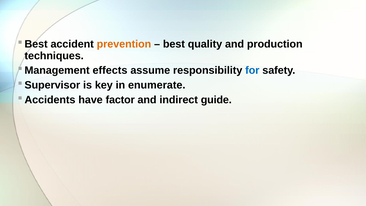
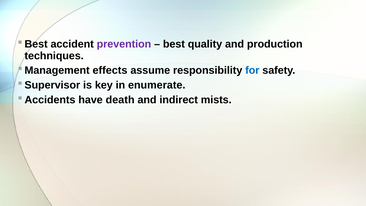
prevention colour: orange -> purple
factor: factor -> death
guide: guide -> mists
